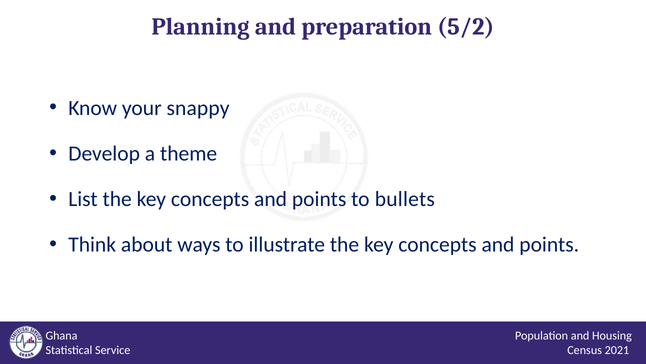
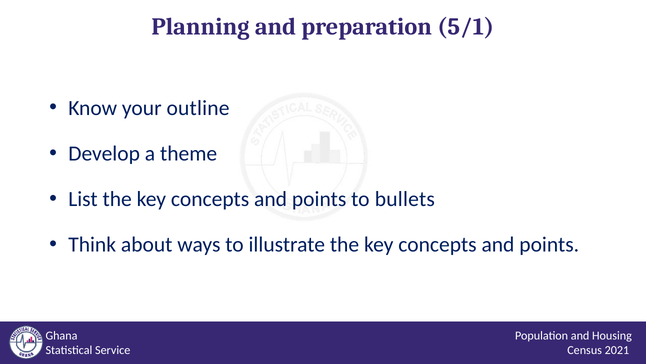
5/2: 5/2 -> 5/1
snappy: snappy -> outline
